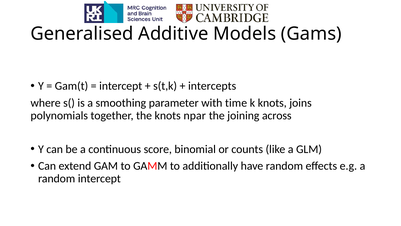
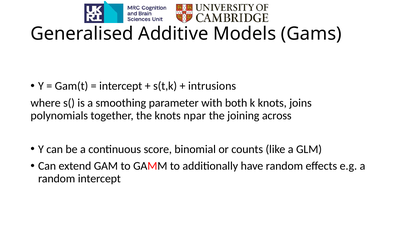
intercepts: intercepts -> intrusions
time: time -> both
